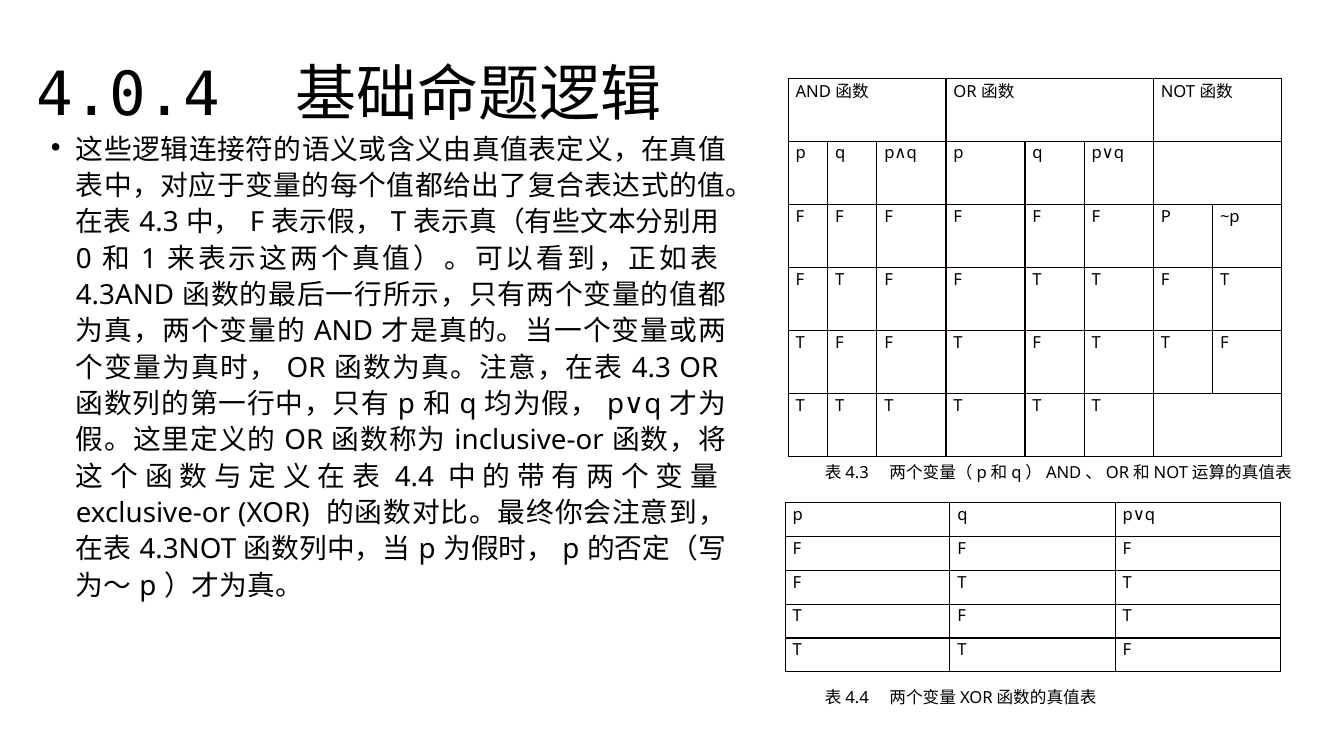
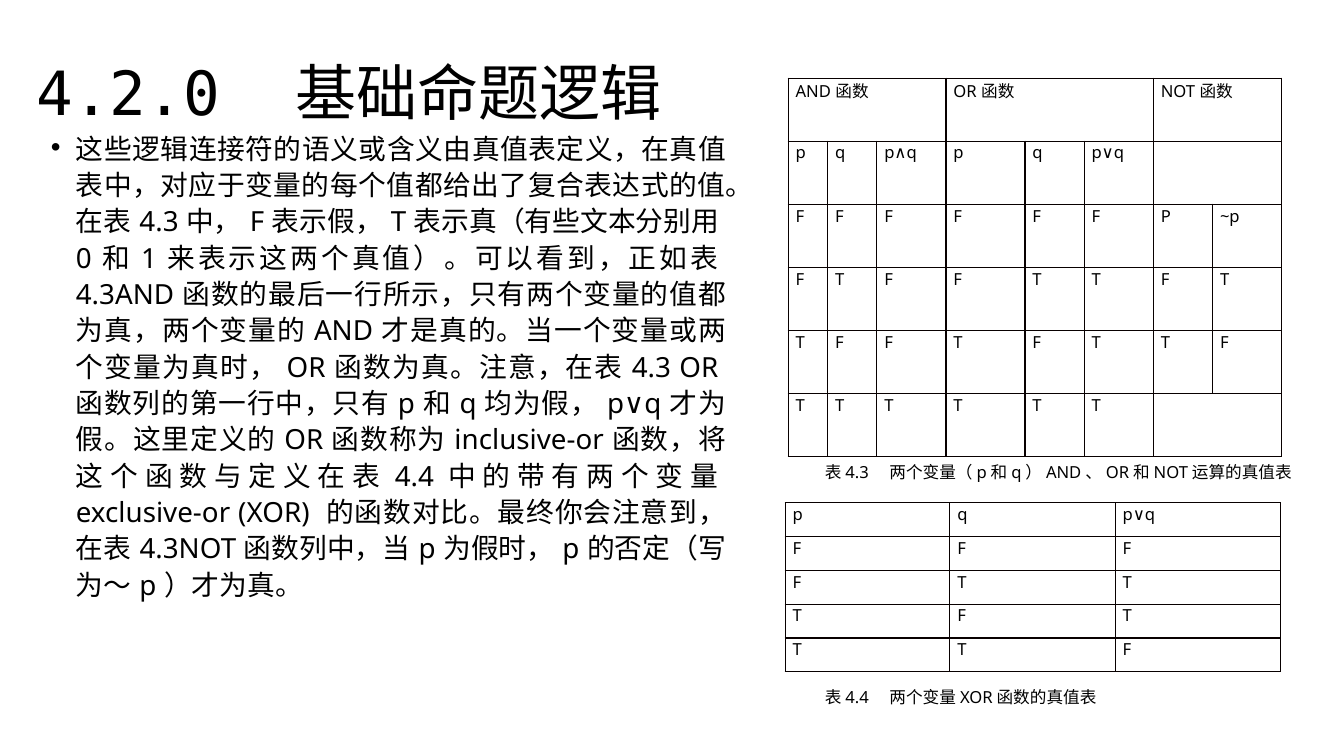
4.0.4: 4.0.4 -> 4.2.0
